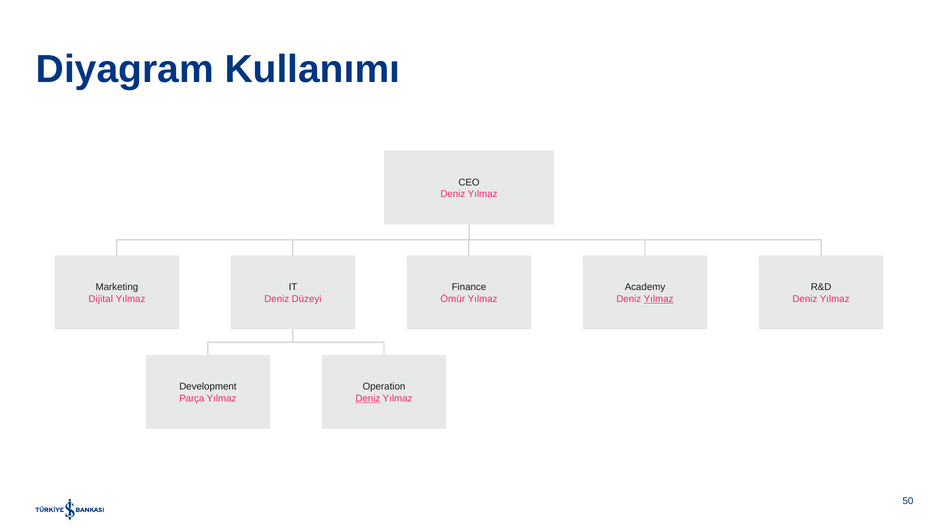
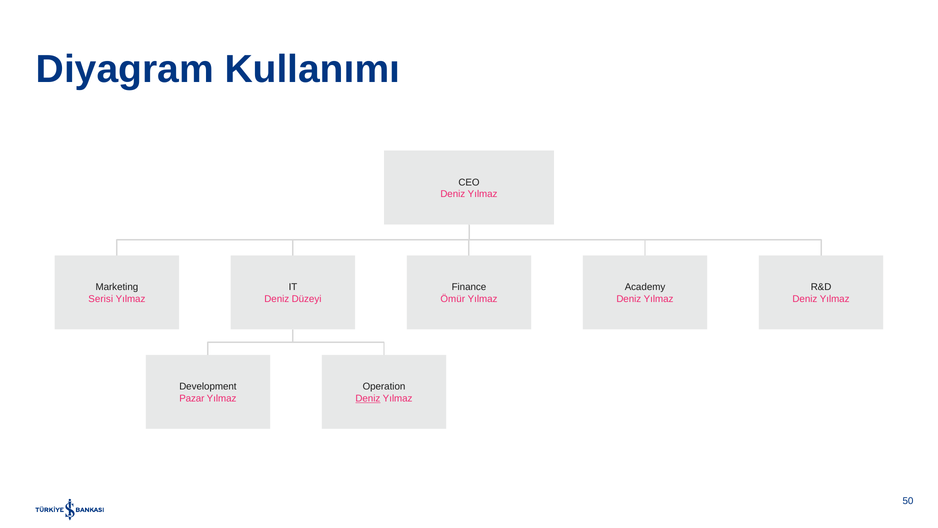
Dijital: Dijital -> Serisi
Yılmaz at (659, 299) underline: present -> none
Parça: Parça -> Pazar
